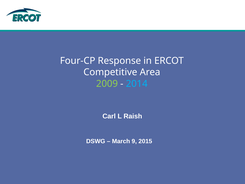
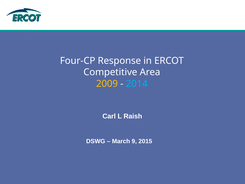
2009 colour: light green -> yellow
